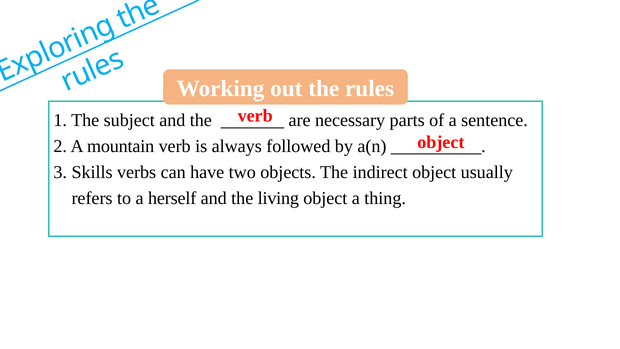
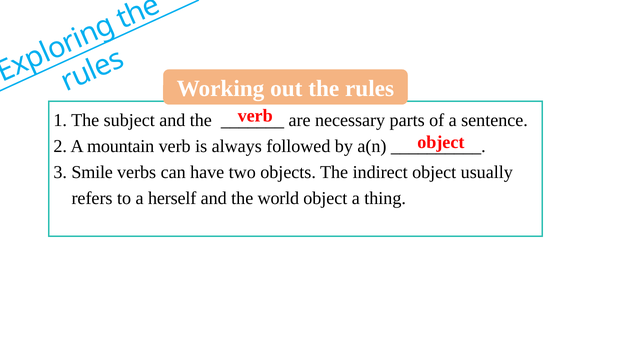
Skills: Skills -> Smile
living: living -> world
